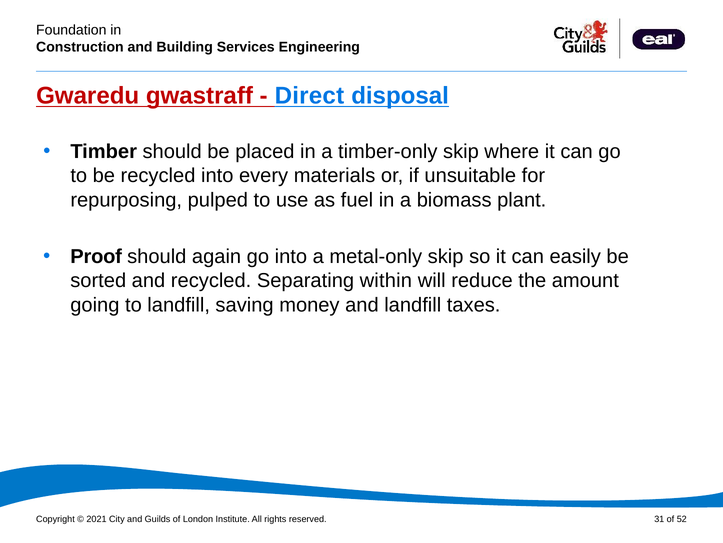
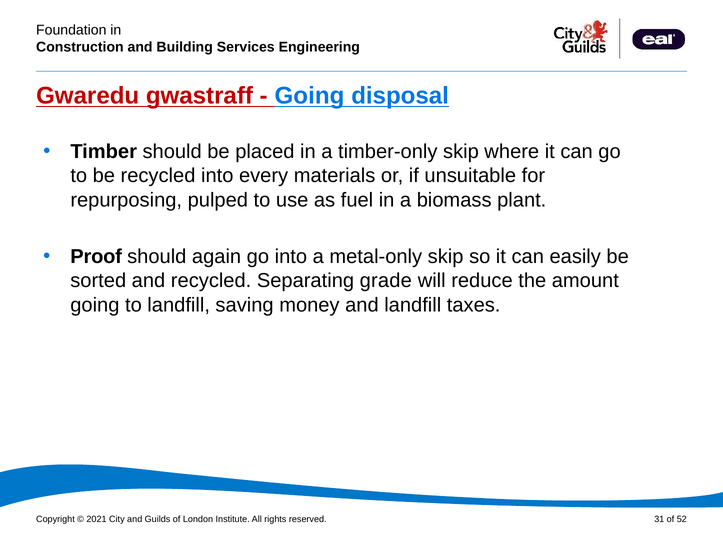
Direct at (309, 96): Direct -> Going
within: within -> grade
